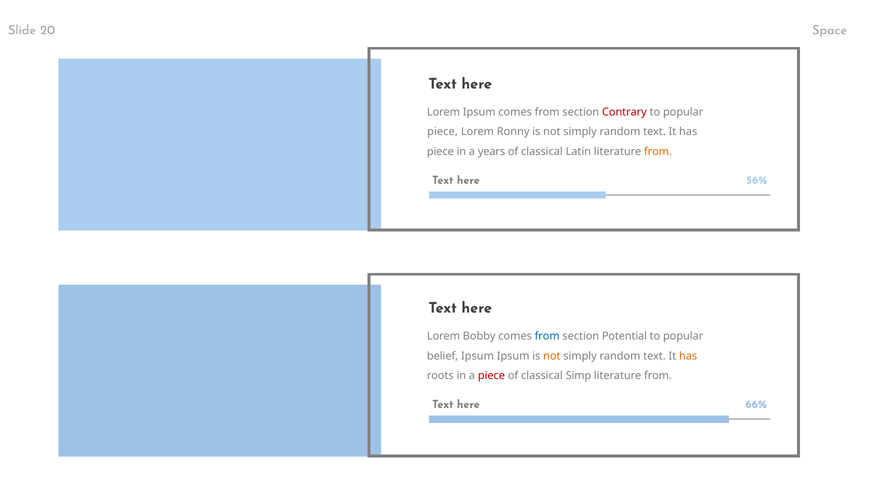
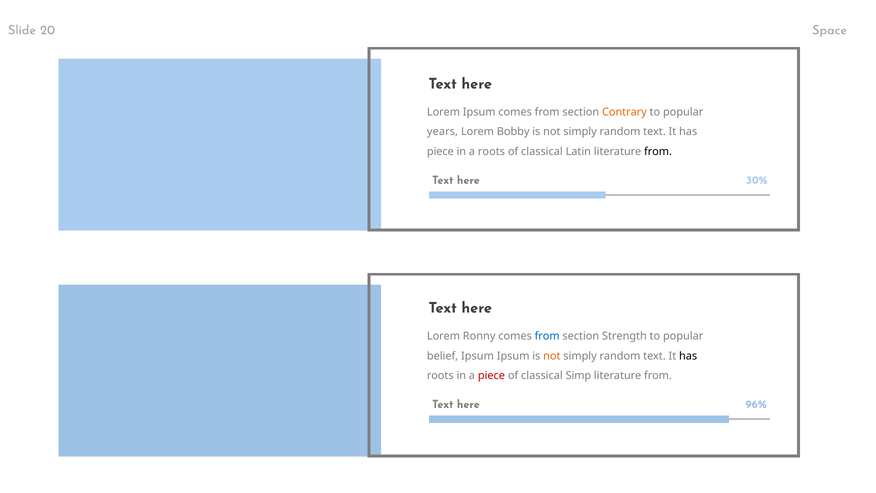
Contrary colour: red -> orange
piece at (443, 132): piece -> years
Ronny: Ronny -> Bobby
a years: years -> roots
from at (658, 152) colour: orange -> black
56%: 56% -> 30%
Bobby: Bobby -> Ronny
Potential: Potential -> Strength
has at (688, 356) colour: orange -> black
66%: 66% -> 96%
